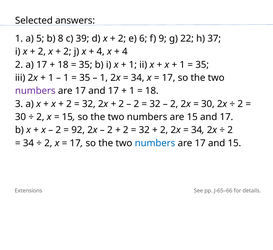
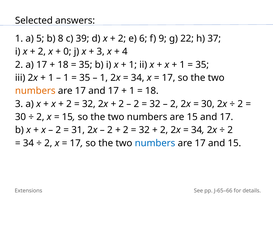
2 at (67, 52): 2 -> 0
4 at (101, 52): 4 -> 3
numbers at (35, 91) colour: purple -> orange
92: 92 -> 31
